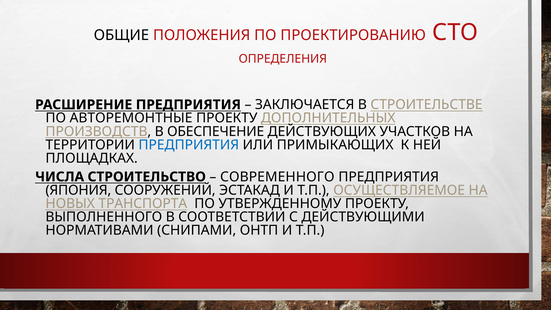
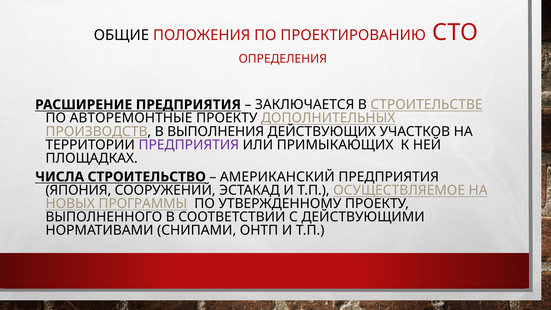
ОБЕСПЕЧЕНИЕ: ОБЕСПЕЧЕНИЕ -> ВЫПОЛНЕНИЯ
ПРЕДПРИЯТИЯ at (189, 145) colour: blue -> purple
СОВРЕМЕННОГО: СОВРЕМЕННОГО -> АМЕРИКАНСКИЙ
ТРАНСПОРТА: ТРАНСПОРТА -> ПРОГРАММЫ
